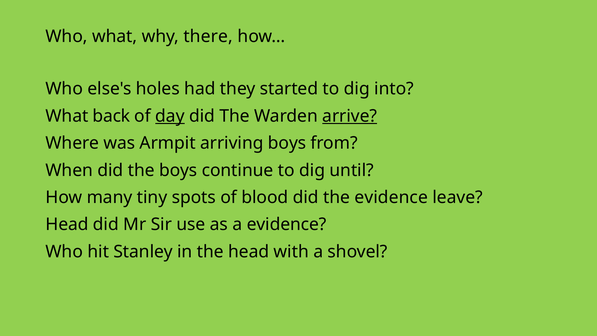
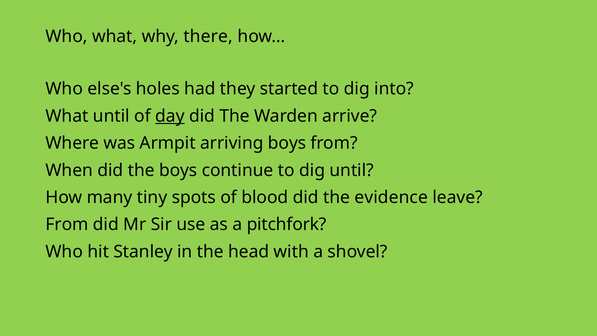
What back: back -> until
arrive underline: present -> none
Head at (67, 224): Head -> From
a evidence: evidence -> pitchfork
